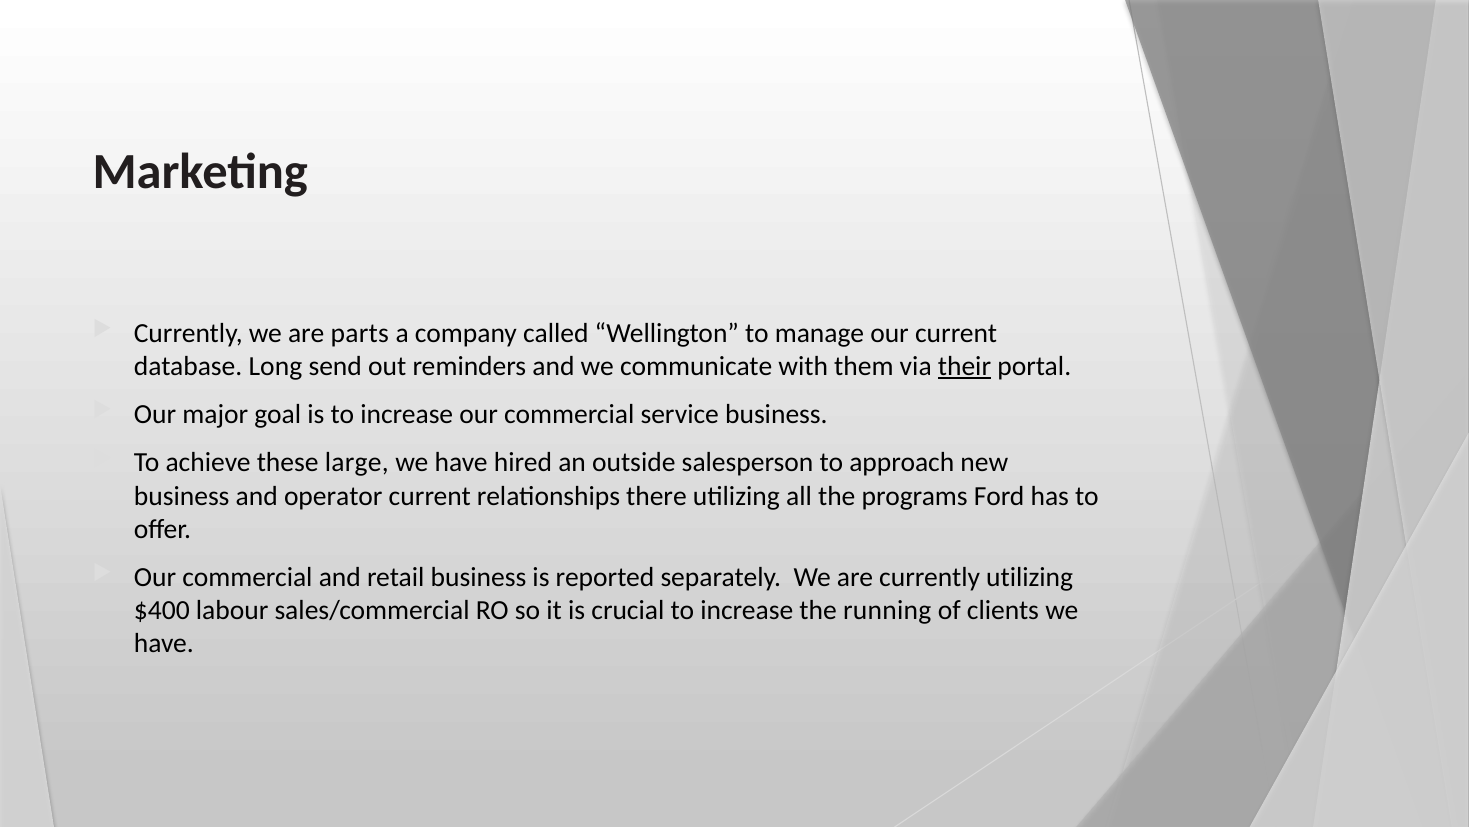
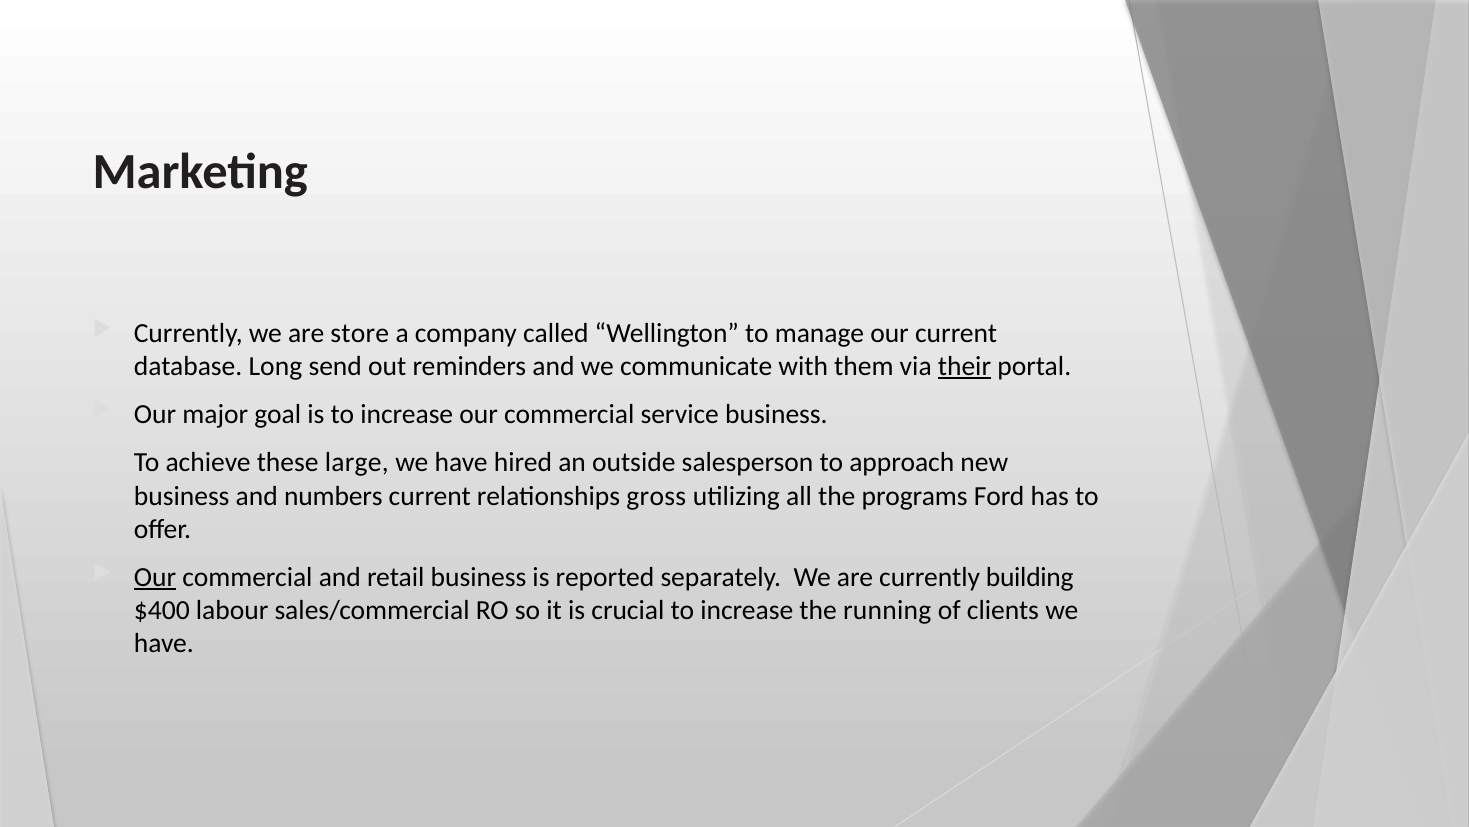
parts: parts -> store
operator: operator -> numbers
there: there -> gross
Our at (155, 577) underline: none -> present
currently utilizing: utilizing -> building
